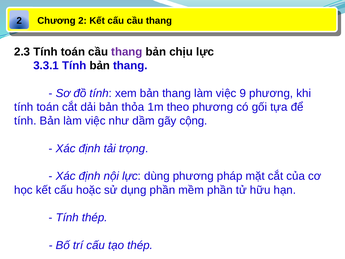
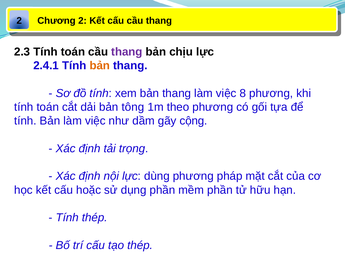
3.3.1: 3.3.1 -> 2.4.1
bản at (100, 66) colour: black -> orange
9: 9 -> 8
thỏa: thỏa -> tông
